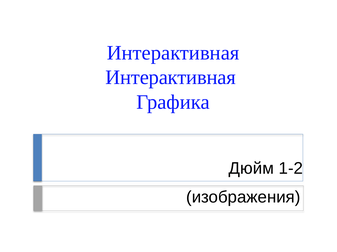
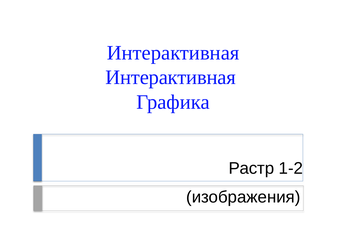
Дюйм: Дюйм -> Растр
